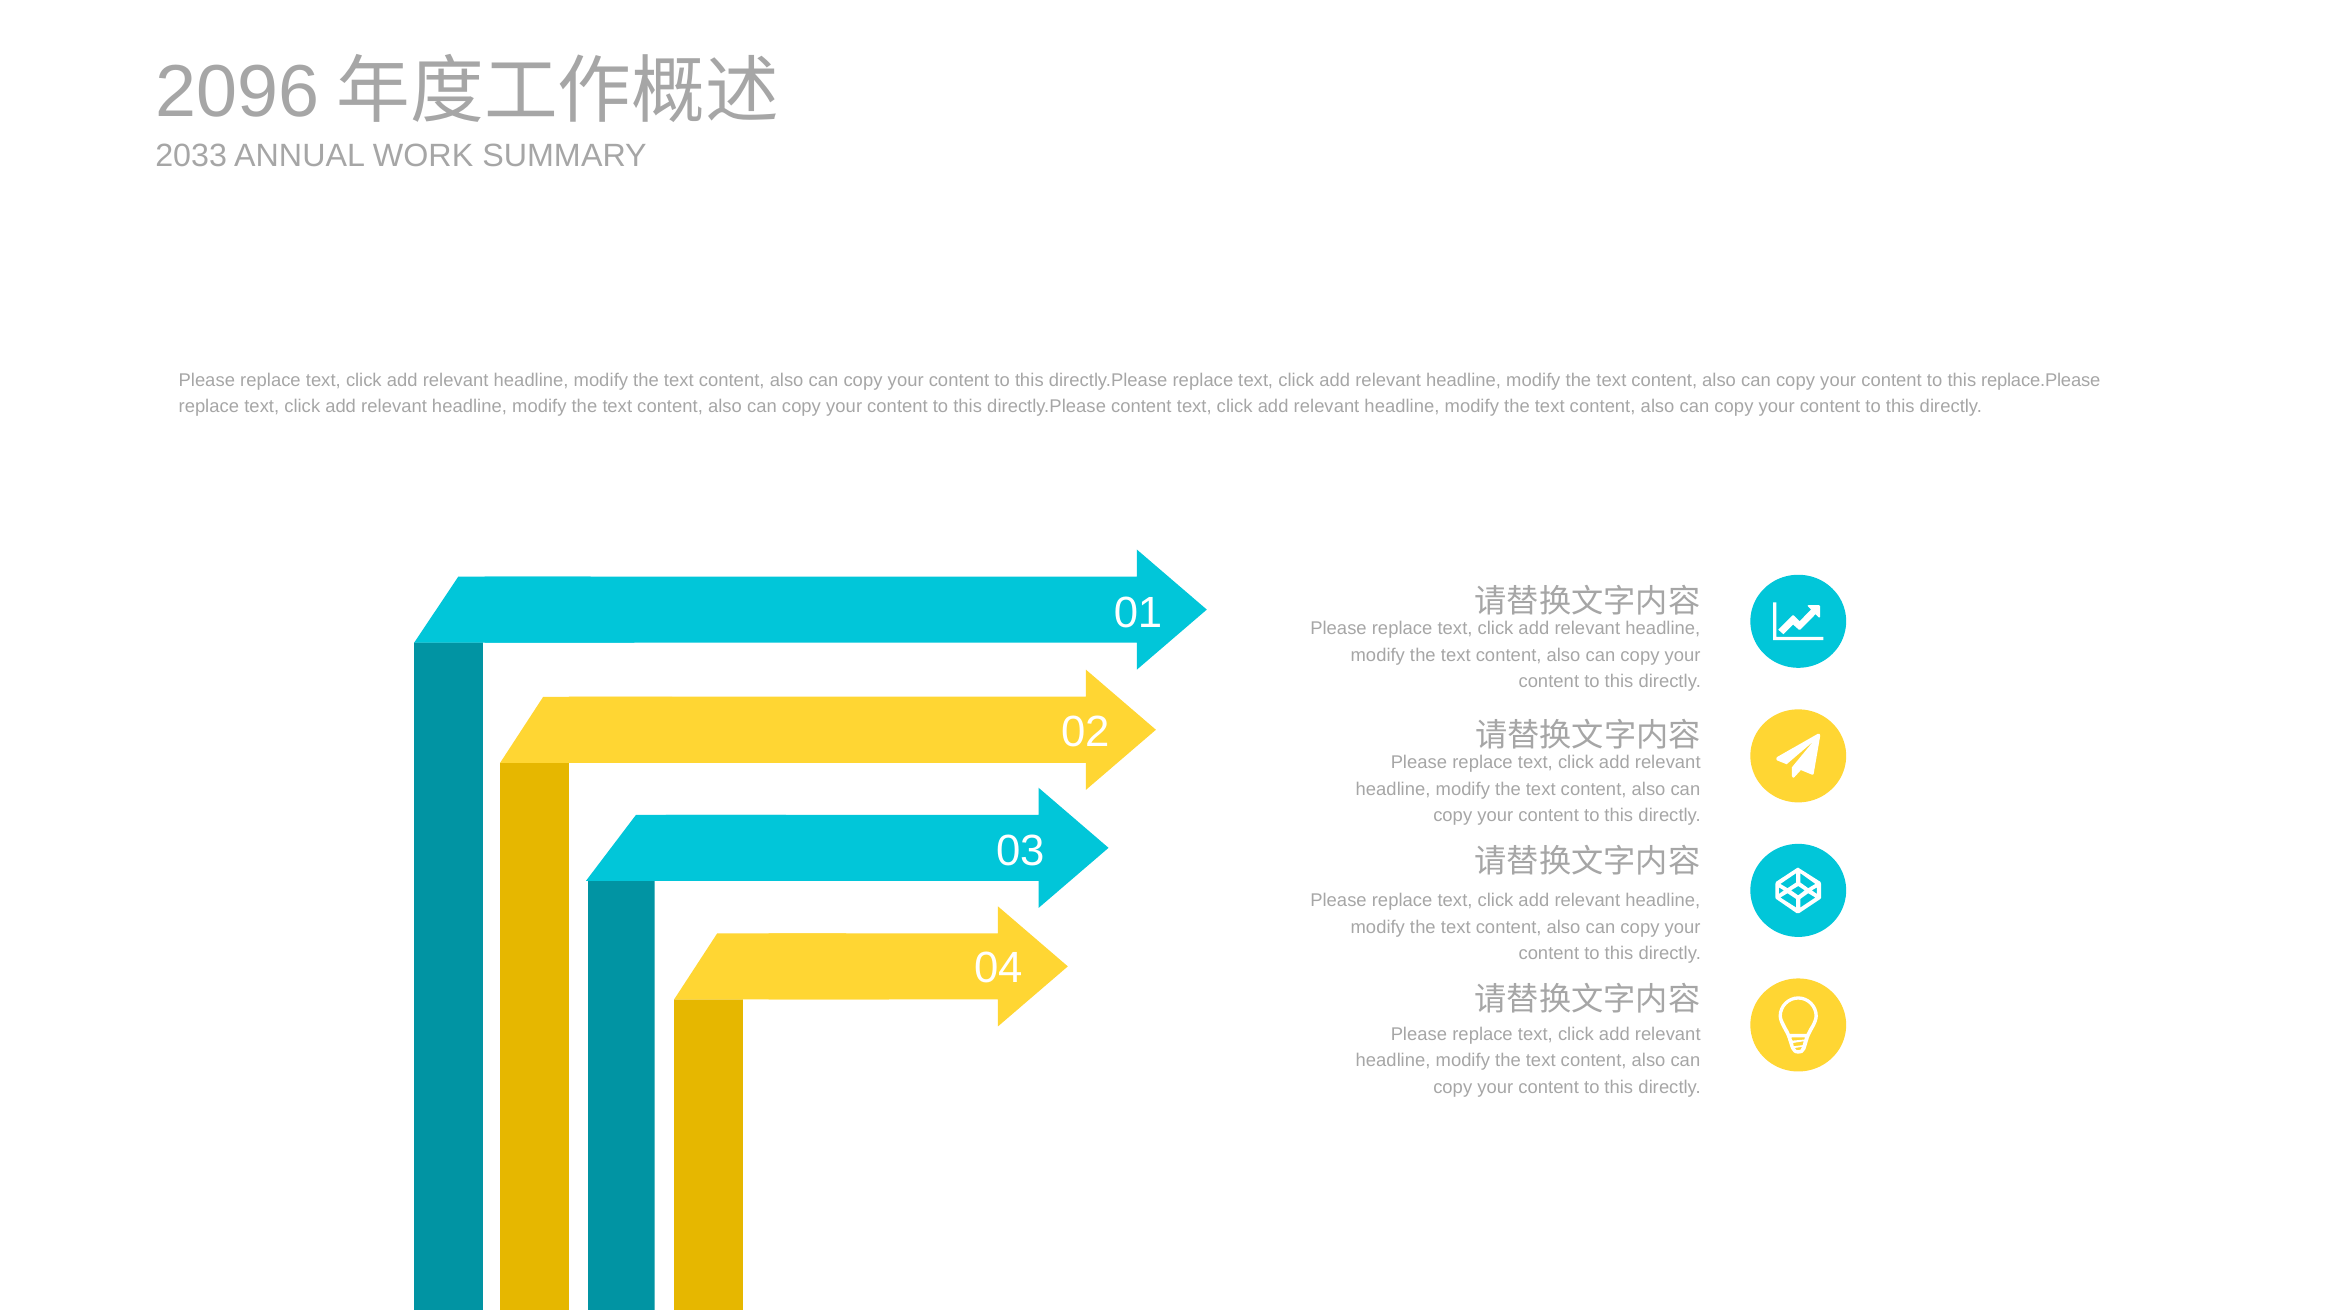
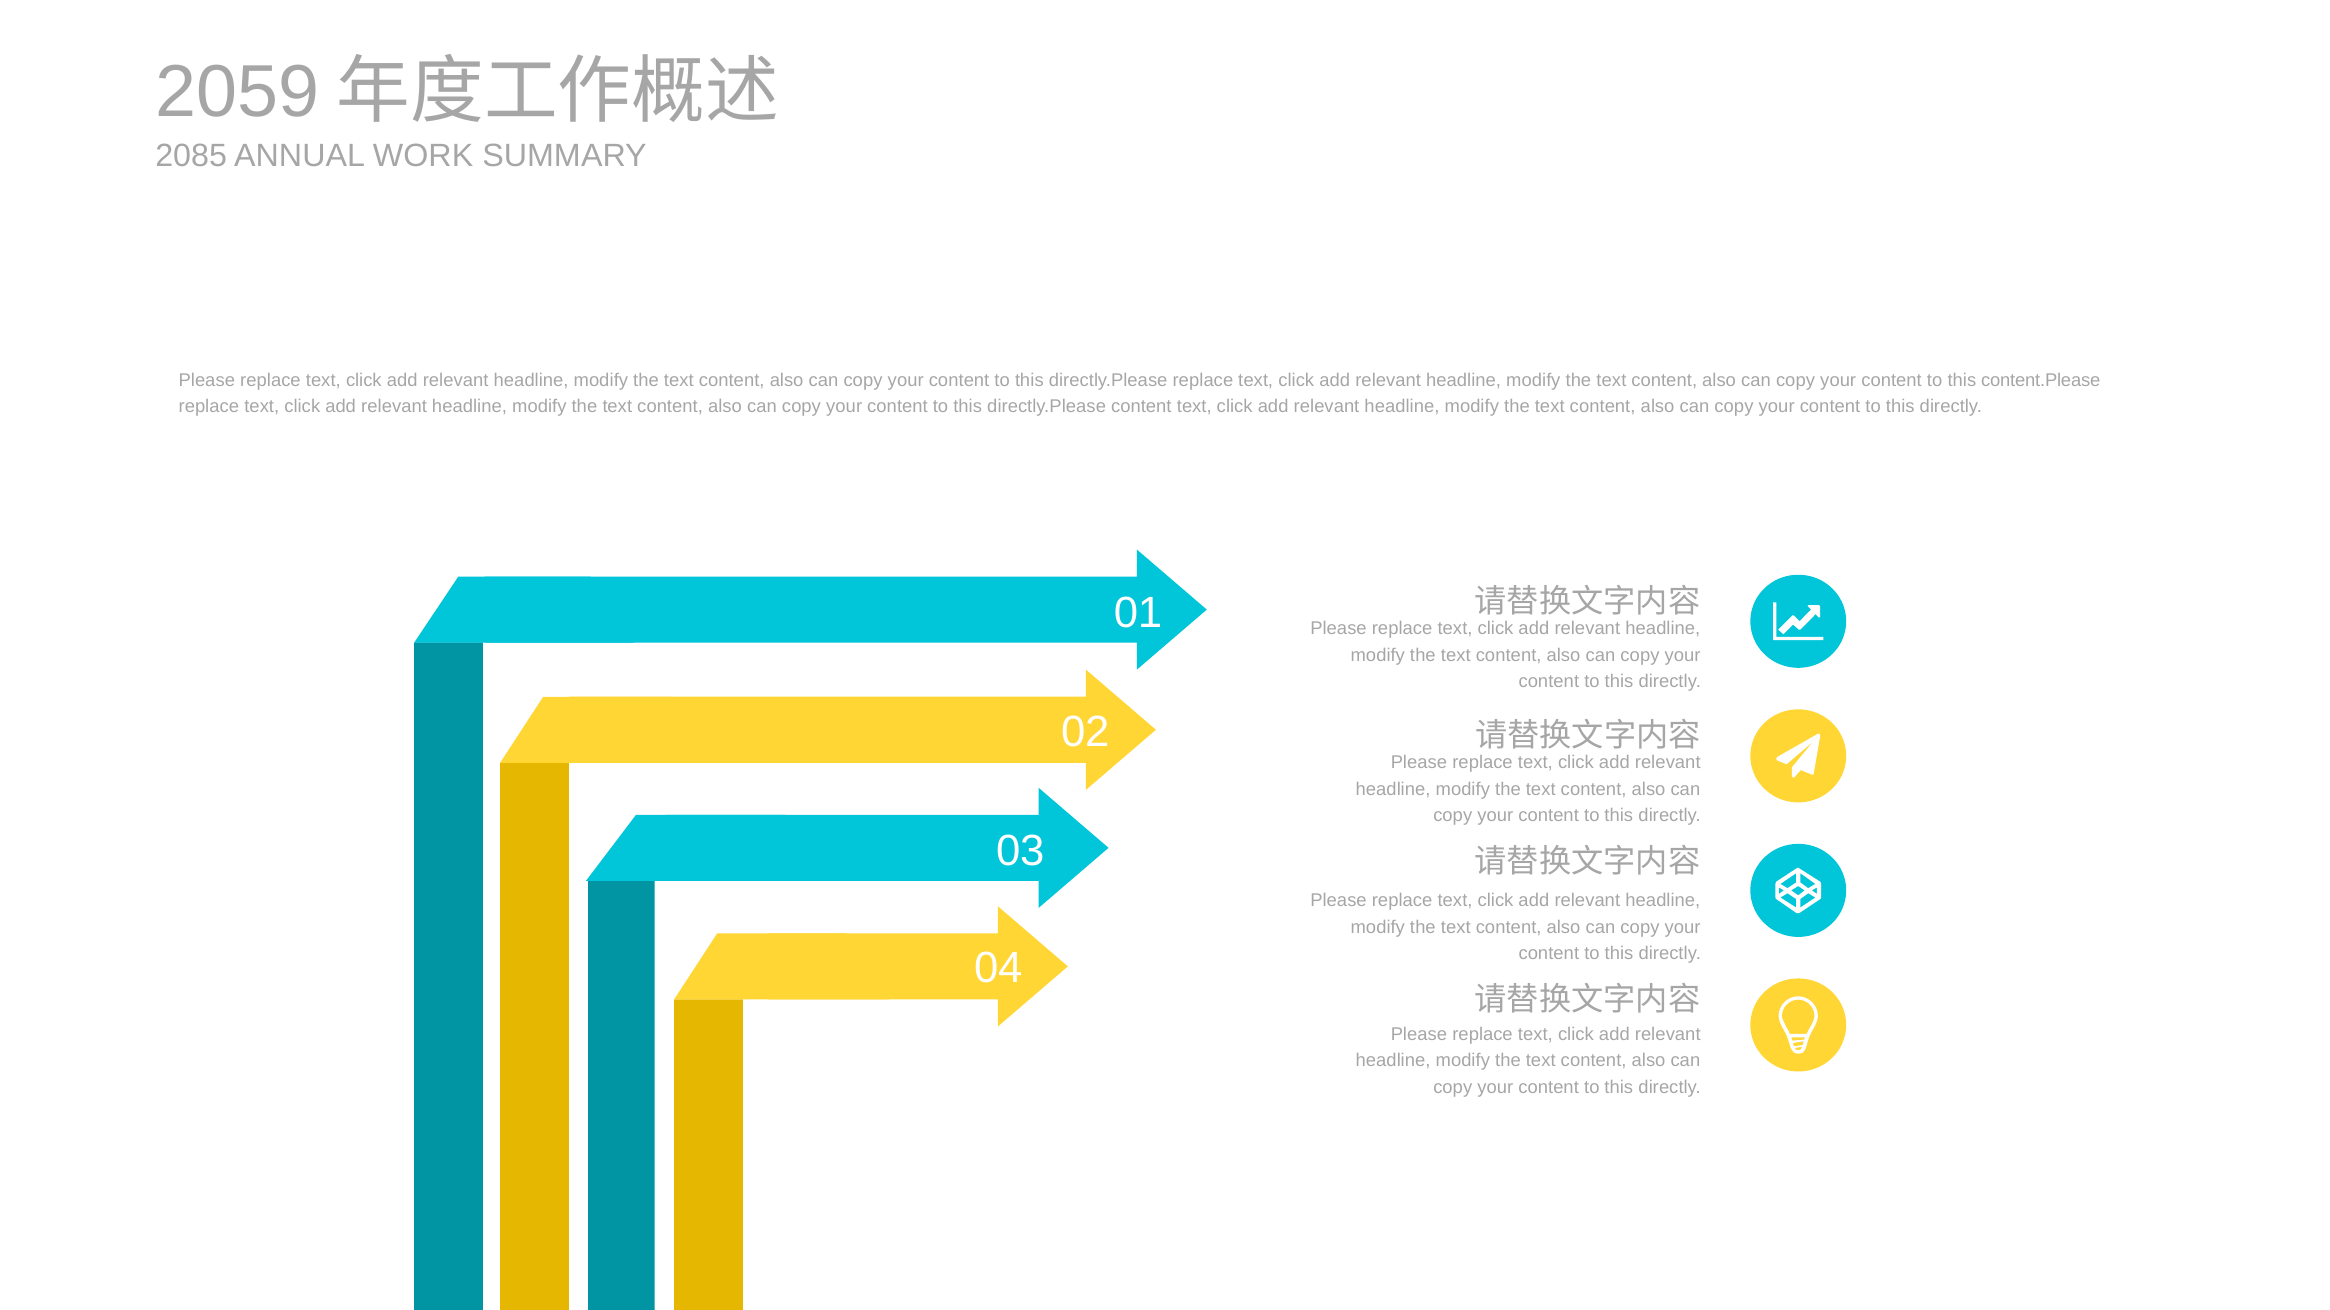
2096: 2096 -> 2059
2033: 2033 -> 2085
replace.Please: replace.Please -> content.Please
